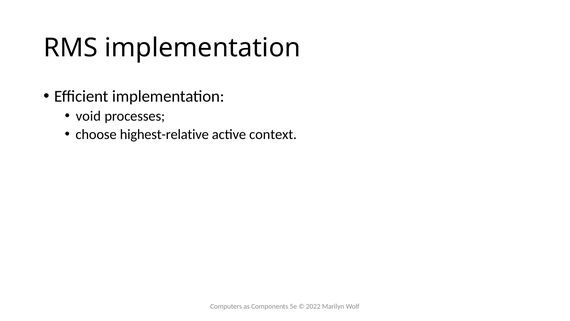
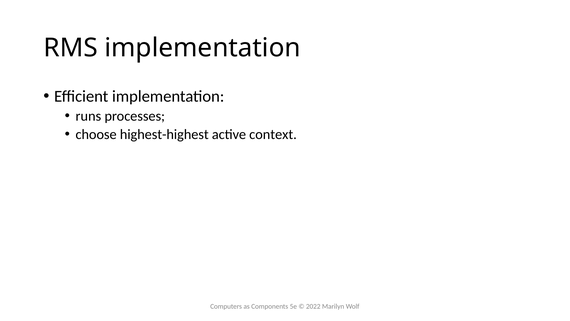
void: void -> runs
highest-relative: highest-relative -> highest-highest
